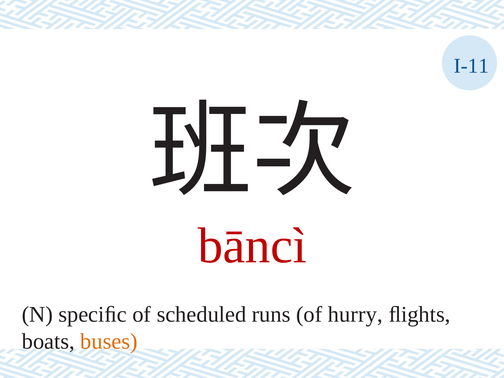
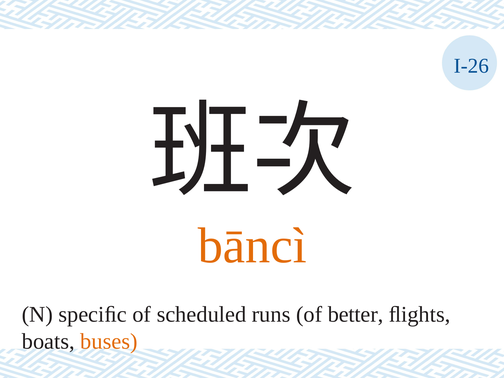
I-11: I-11 -> I-26
bāncì colour: red -> orange
hurry: hurry -> better
